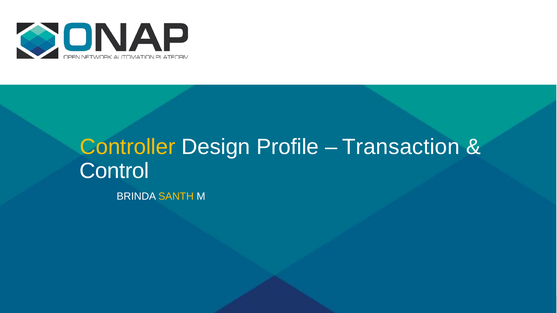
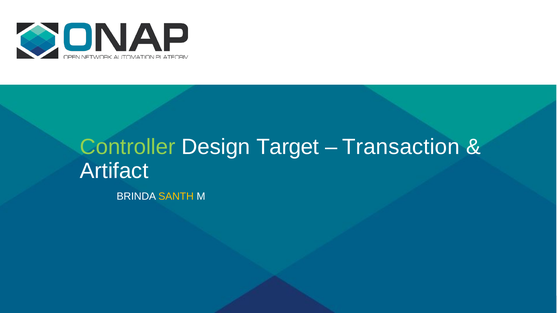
Controller colour: yellow -> light green
Profile: Profile -> Target
Control: Control -> Artifact
